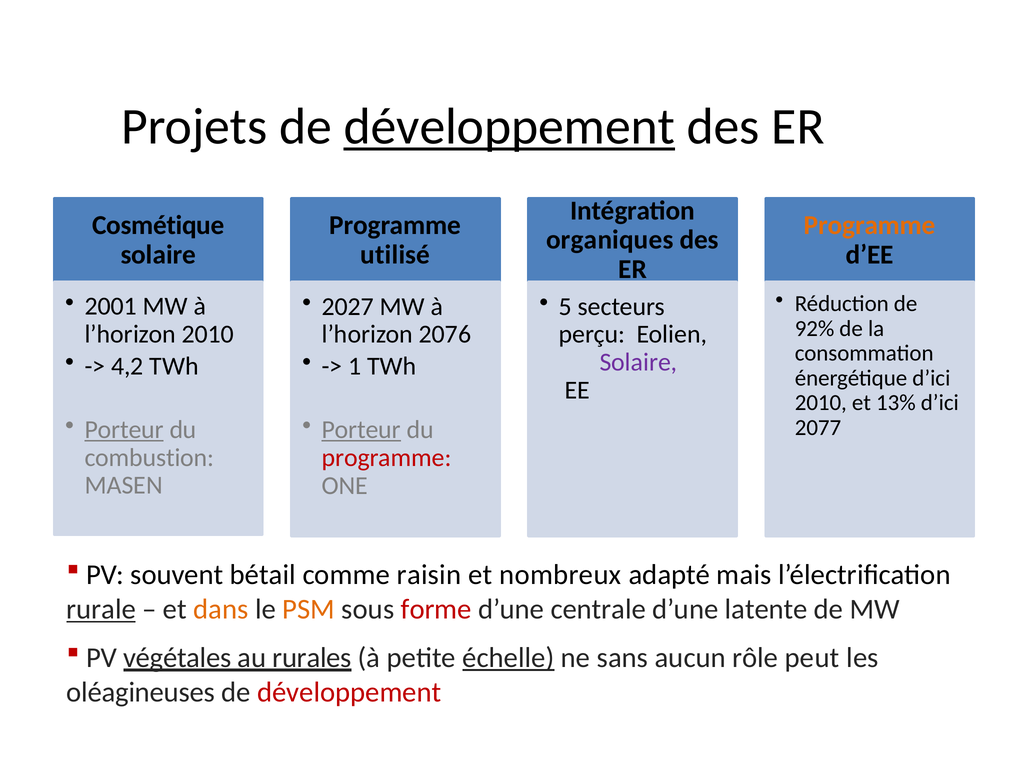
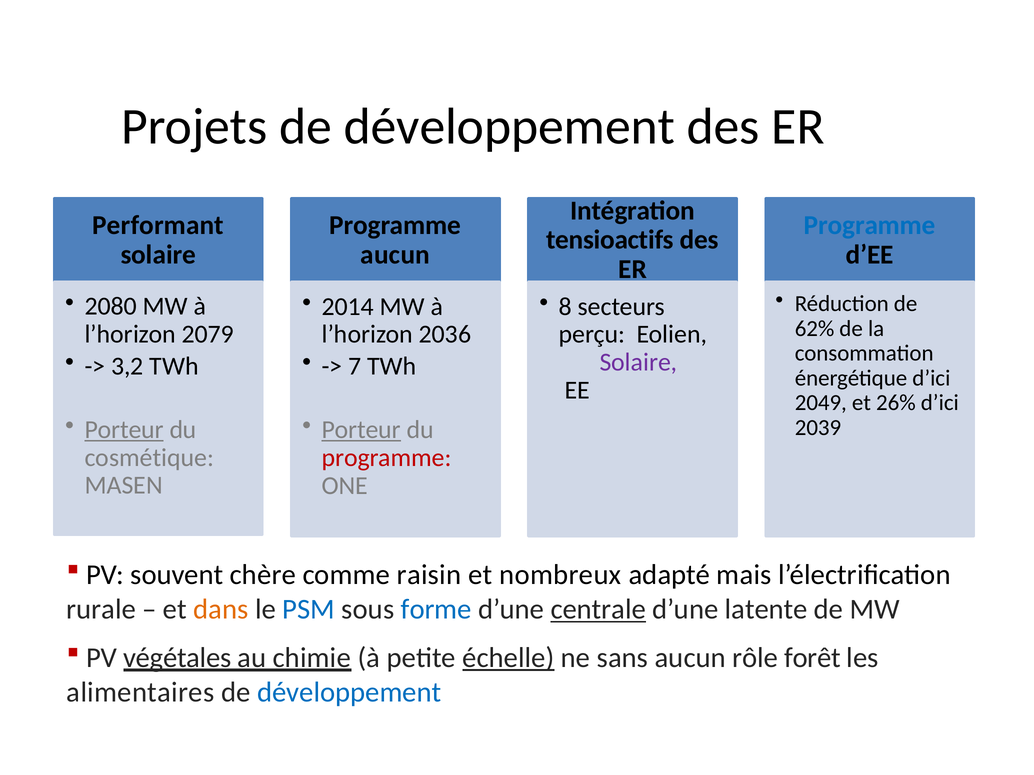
développement at (509, 127) underline: present -> none
Cosmétique: Cosmétique -> Performant
Programme at (870, 225) colour: orange -> blue
organiques: organiques -> tensioactifs
utilisé at (395, 255): utilisé -> aucun
2001: 2001 -> 2080
2027: 2027 -> 2014
5: 5 -> 8
92%: 92% -> 62%
l’horizon 2010: 2010 -> 2079
2076: 2076 -> 2036
4,2: 4,2 -> 3,2
1: 1 -> 7
2010 at (821, 403): 2010 -> 2049
13%: 13% -> 26%
2077: 2077 -> 2039
combustion: combustion -> cosmétique
bétail: bétail -> chère
rurale underline: present -> none
PSM colour: orange -> blue
forme colour: red -> blue
centrale underline: none -> present
rurales: rurales -> chimie
peut: peut -> forêt
oléagineuses: oléagineuses -> alimentaires
développement at (349, 693) colour: red -> blue
